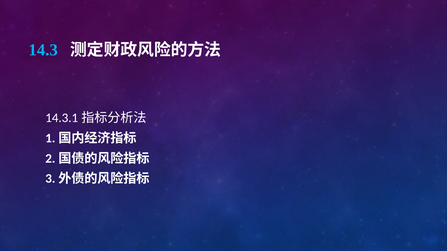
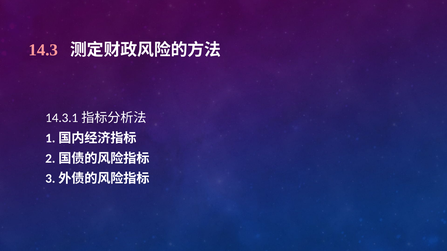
14.3 colour: light blue -> pink
